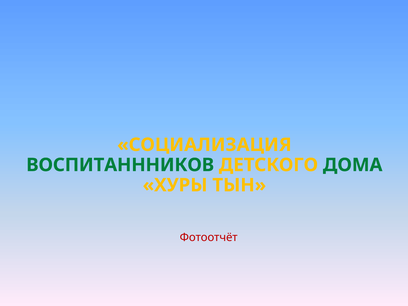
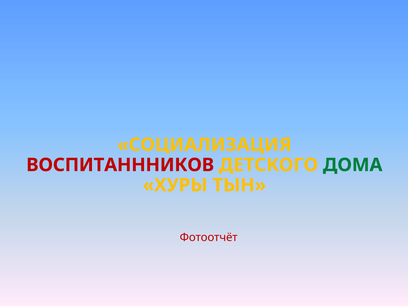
ВОСПИТАНННИКОВ colour: green -> red
